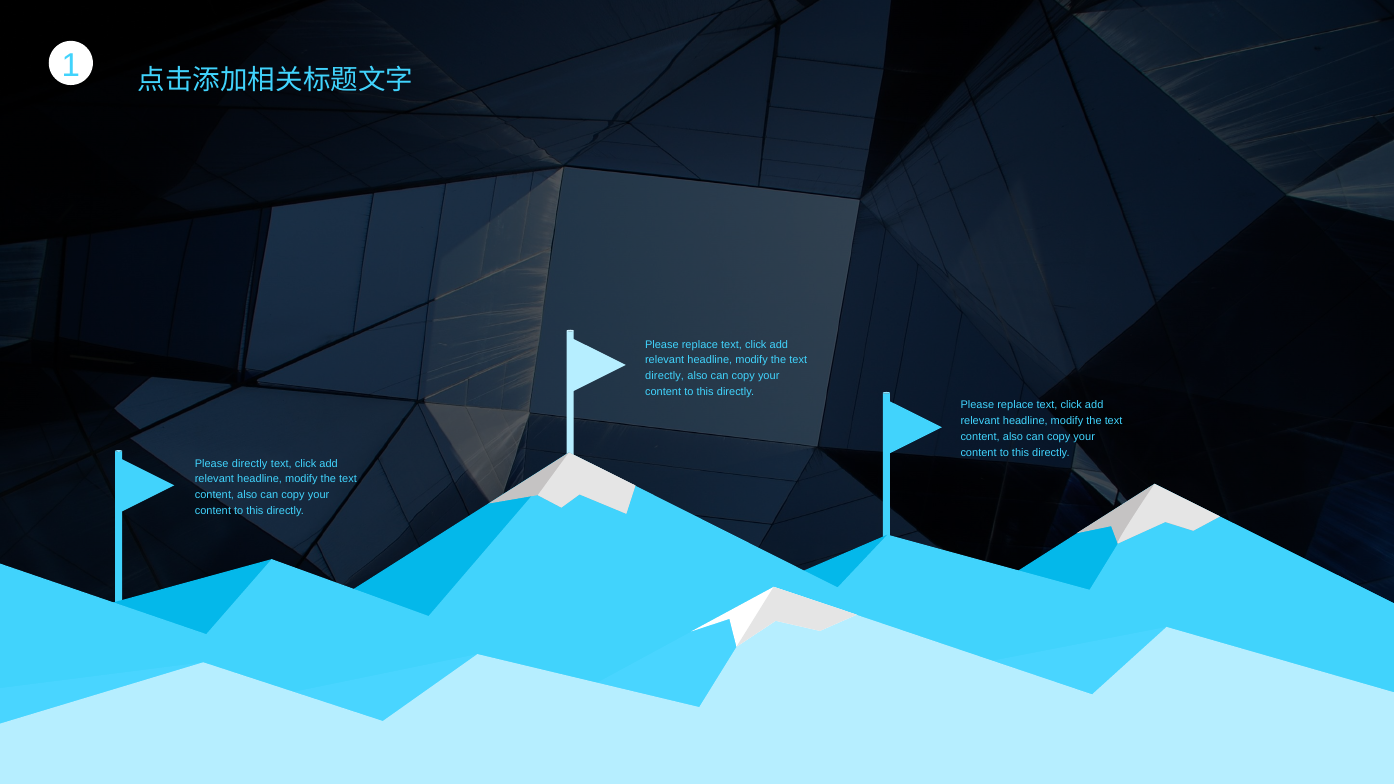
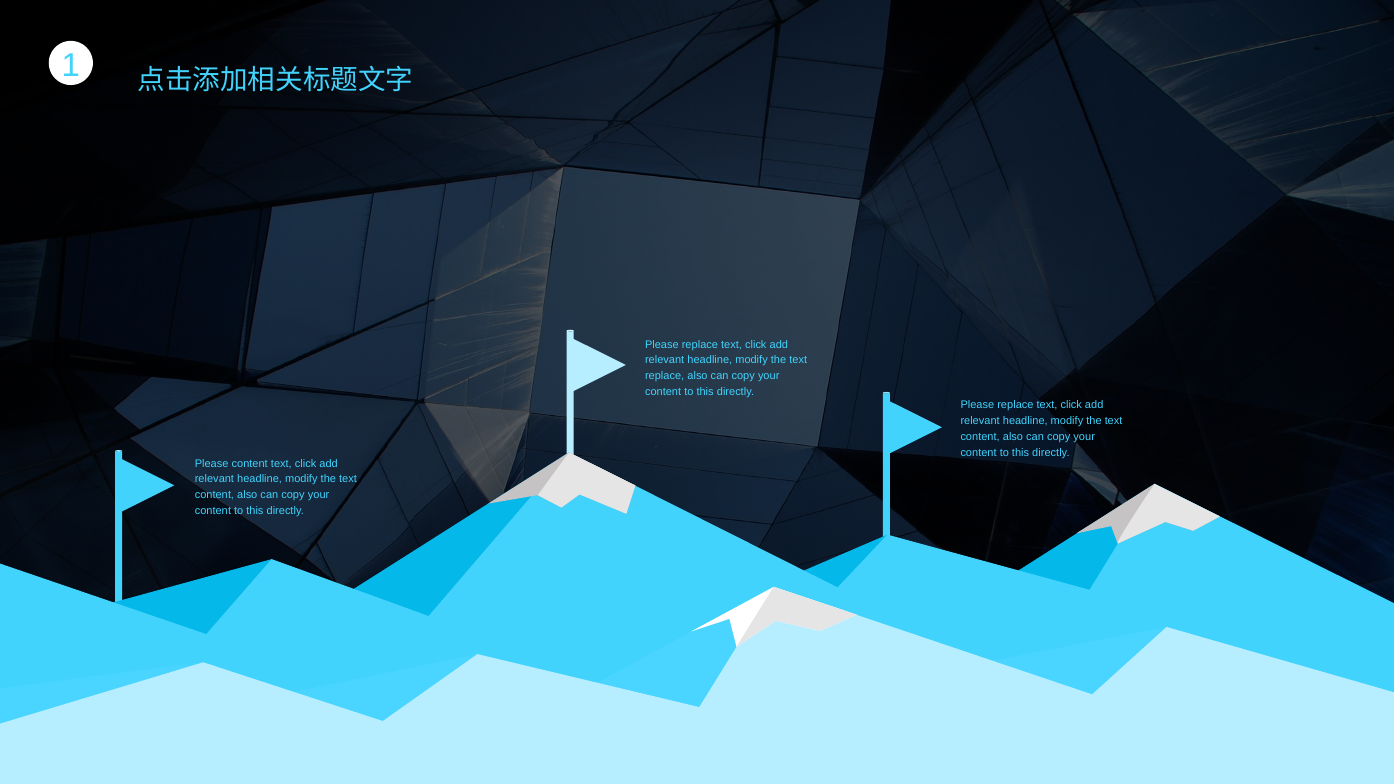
directly at (665, 376): directly -> replace
Please directly: directly -> content
